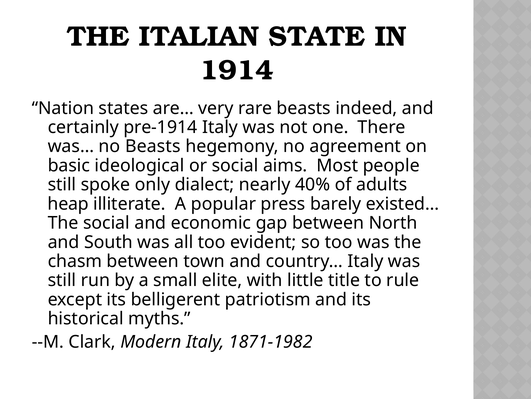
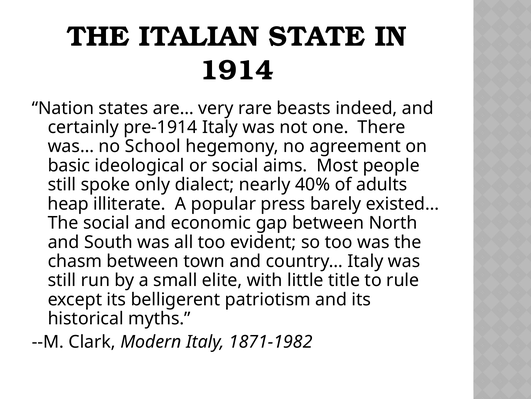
no Beasts: Beasts -> School
